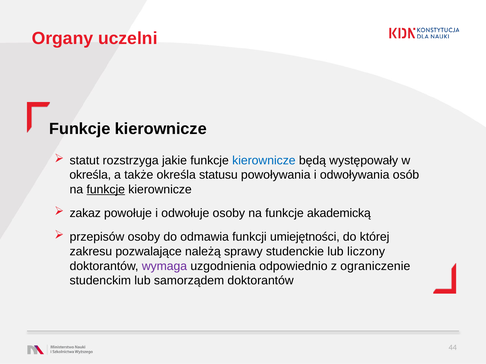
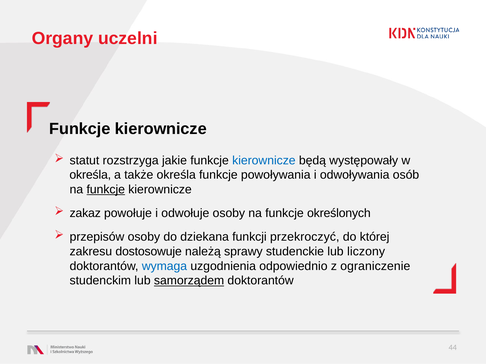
określa statusu: statusu -> funkcje
akademicką: akademicką -> określonych
odmawia: odmawia -> dziekana
umiejętności: umiejętności -> przekroczyć
pozwalające: pozwalające -> dostosowuje
wymaga colour: purple -> blue
samorządem underline: none -> present
